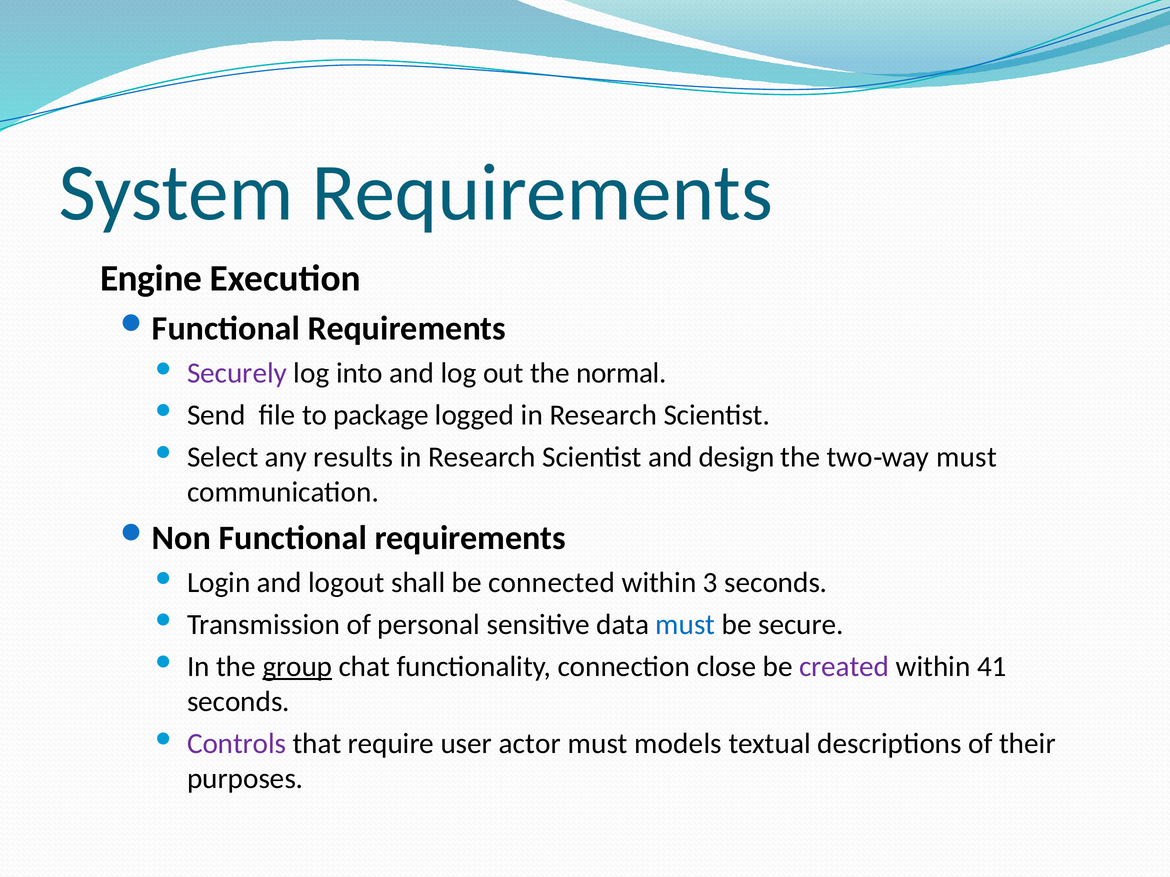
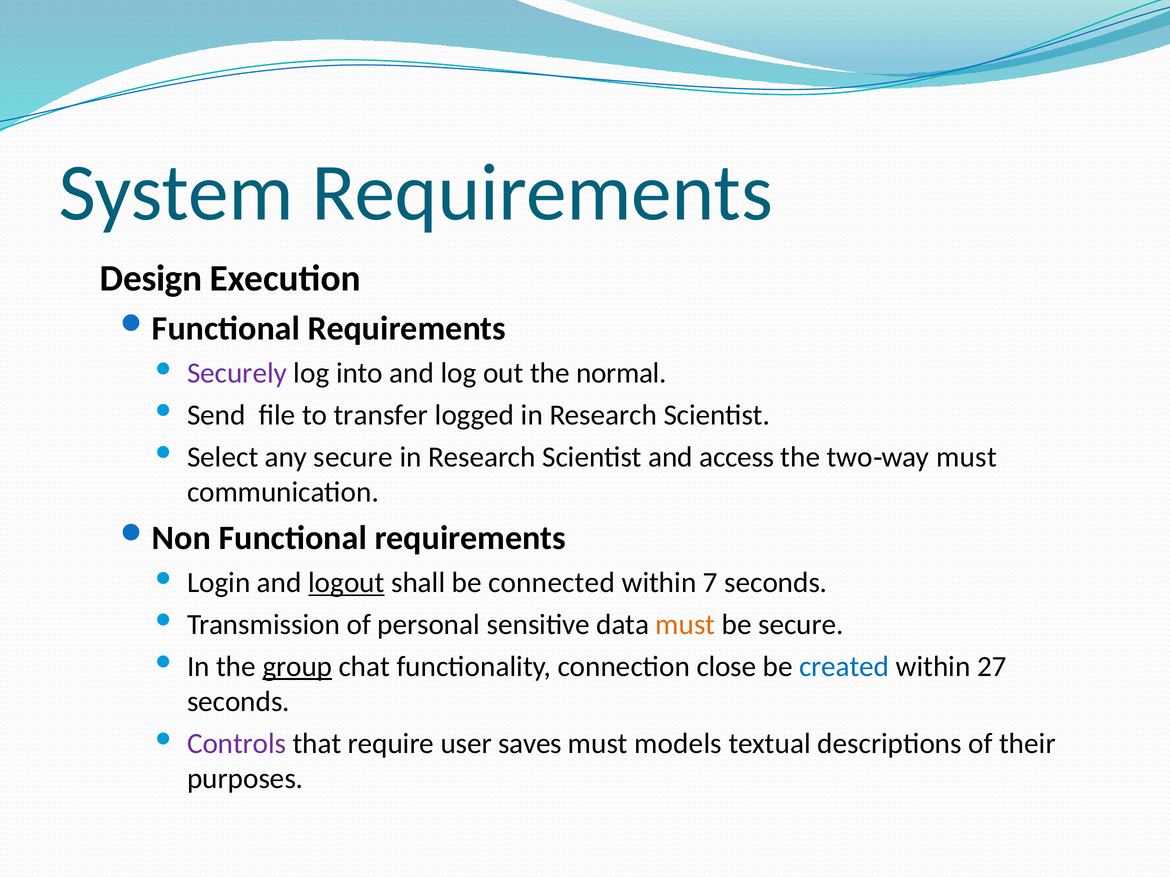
Engine: Engine -> Design
package: package -> transfer
any results: results -> secure
design: design -> access
logout underline: none -> present
3: 3 -> 7
must at (685, 625) colour: blue -> orange
created colour: purple -> blue
41: 41 -> 27
actor: actor -> saves
